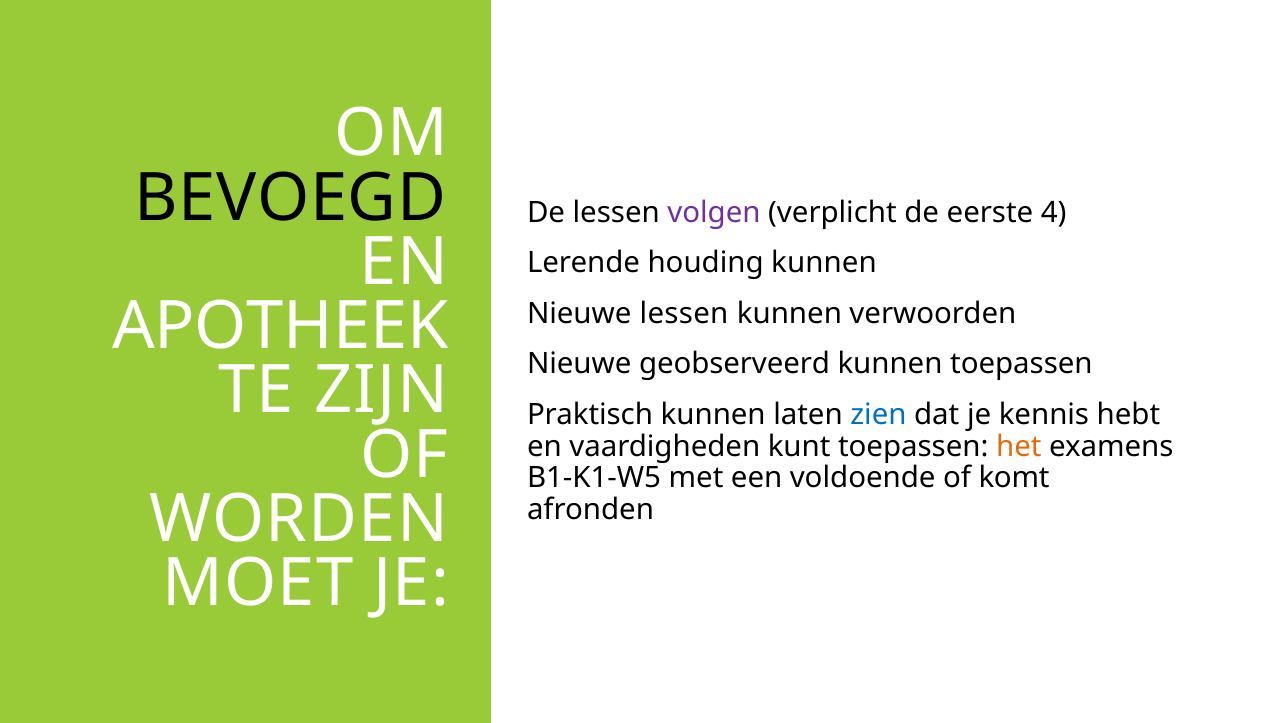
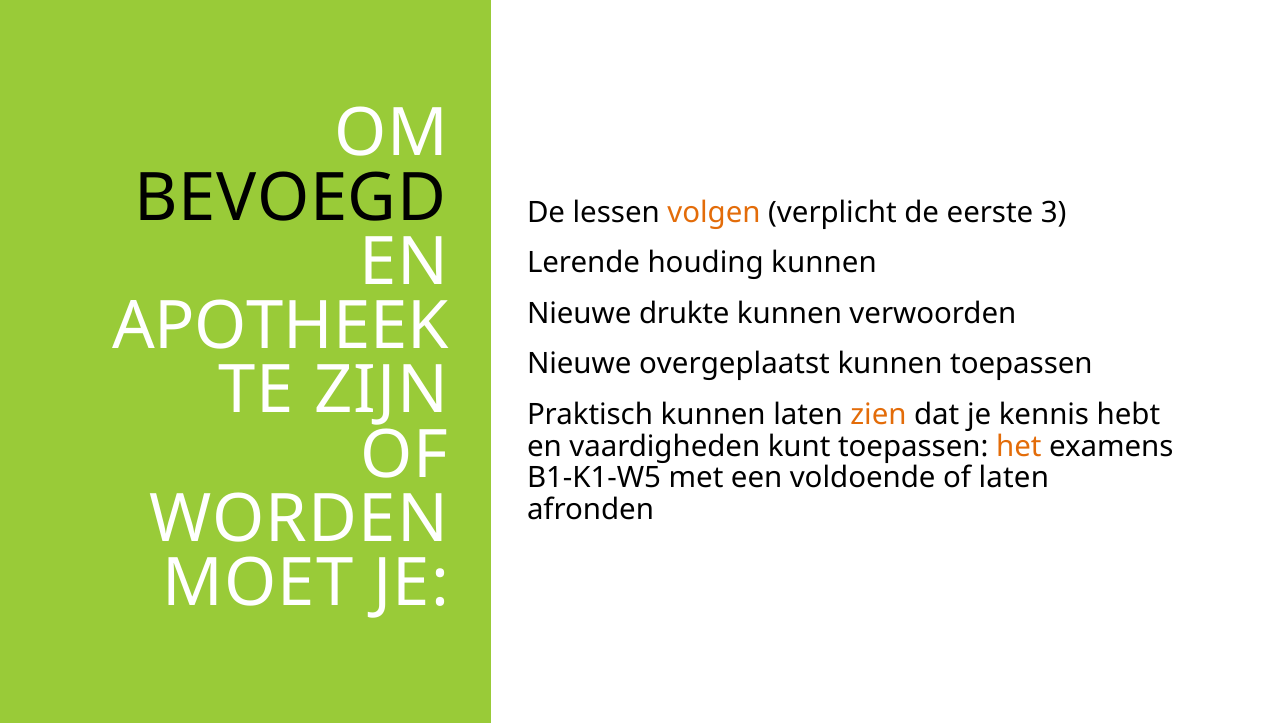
volgen colour: purple -> orange
4: 4 -> 3
Nieuwe lessen: lessen -> drukte
geobserveerd: geobserveerd -> overgeplaatst
zien colour: blue -> orange
of komt: komt -> laten
